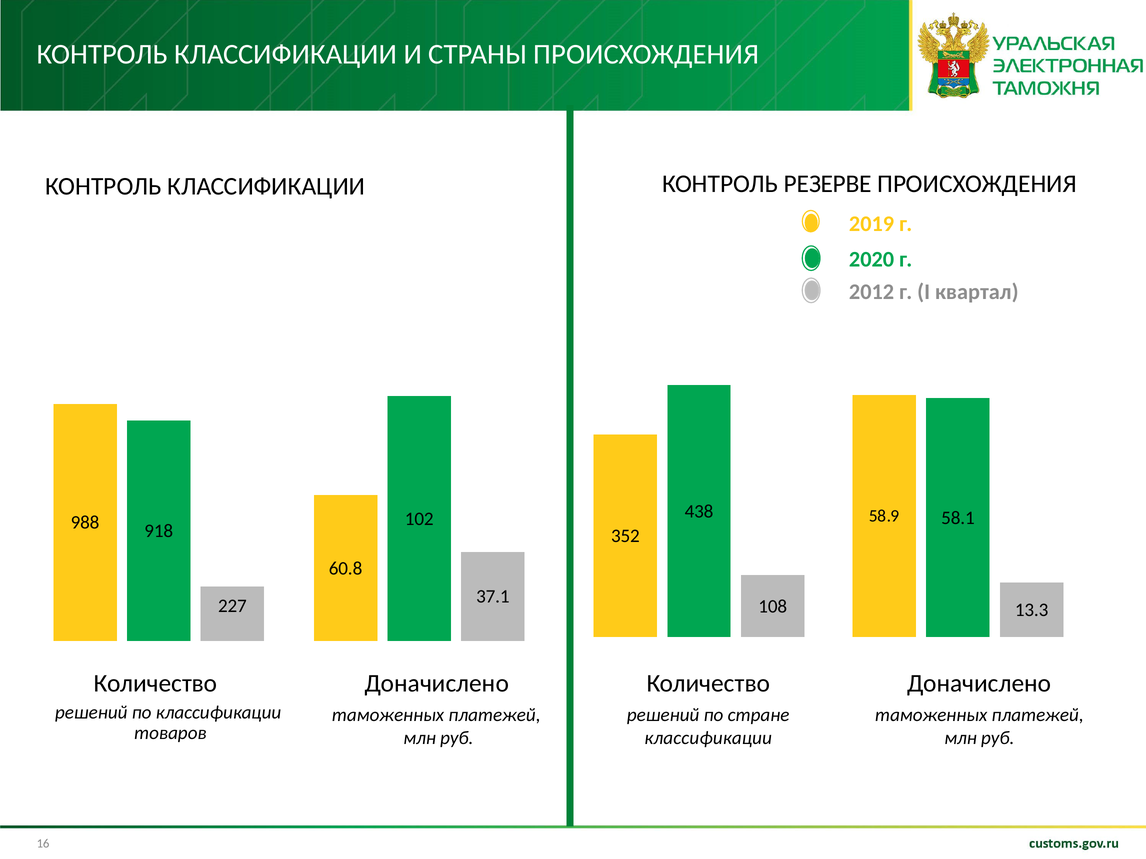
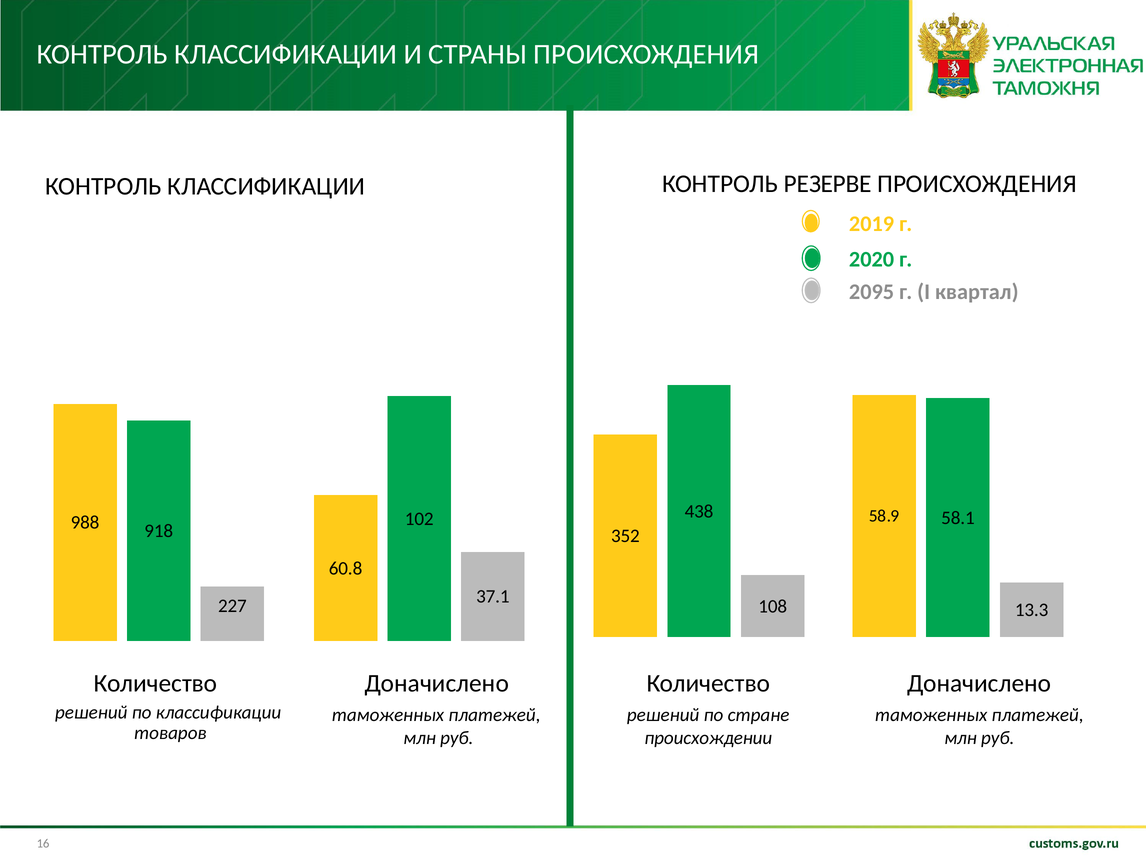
2012: 2012 -> 2095
классификации at (708, 738): классификации -> происхождении
